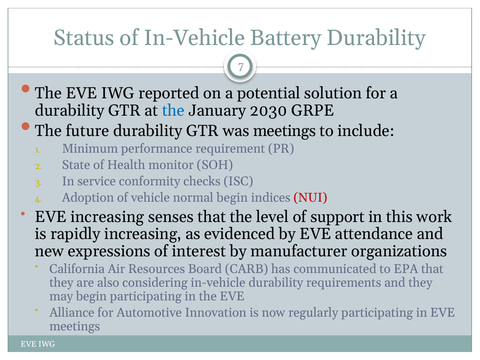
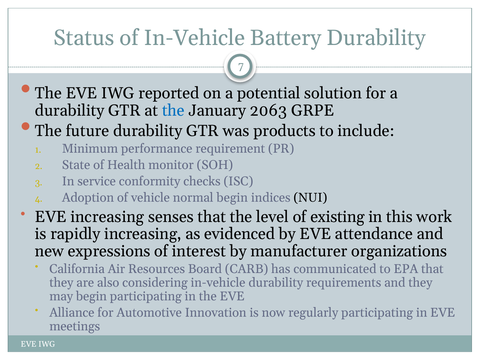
2030: 2030 -> 2063
was meetings: meetings -> products
NUI colour: red -> black
support: support -> existing
